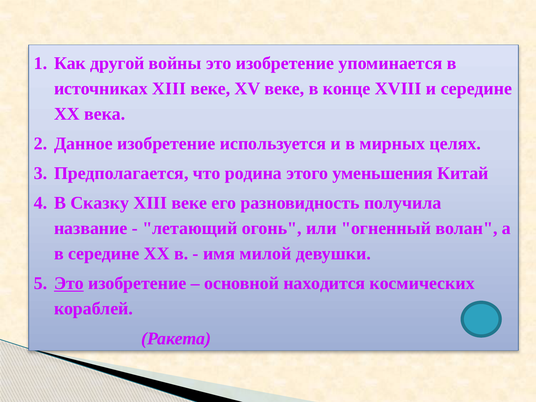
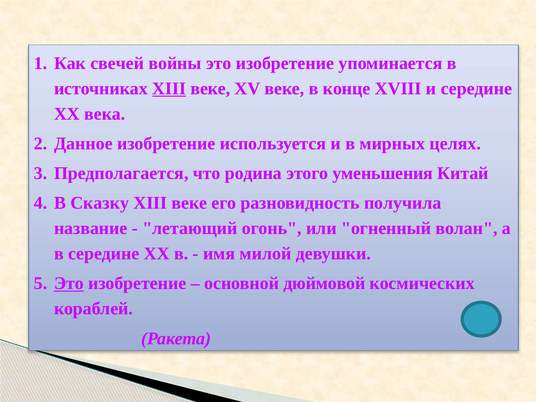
другой: другой -> свечей
XIII at (169, 89) underline: none -> present
находится: находится -> дюймовой
